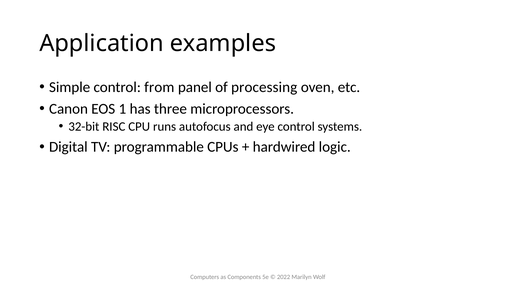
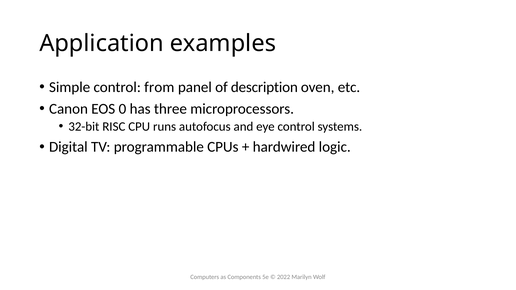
processing: processing -> description
1: 1 -> 0
